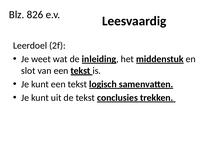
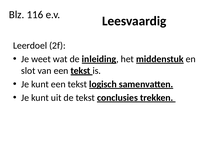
826: 826 -> 116
